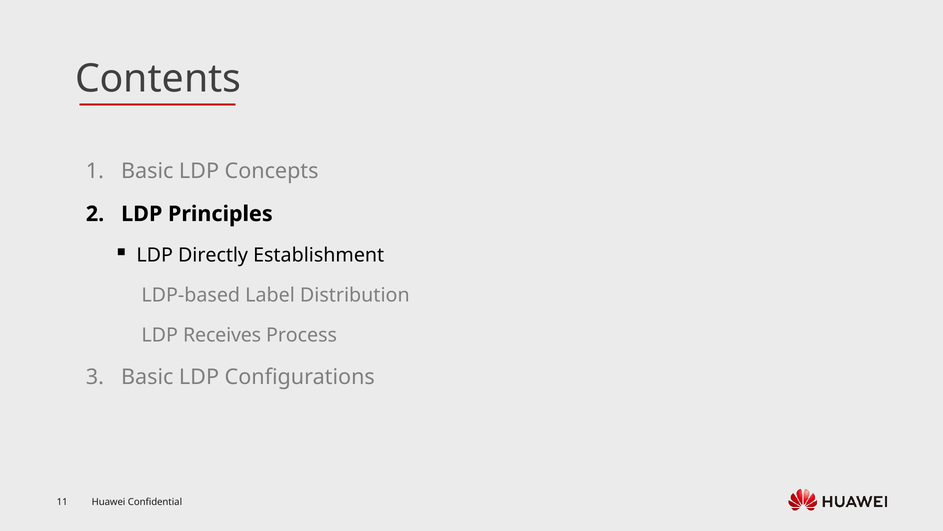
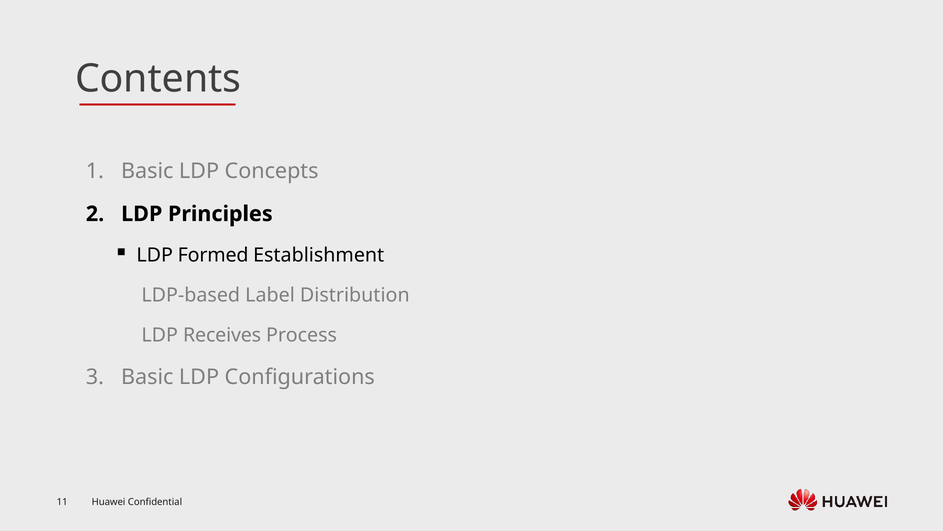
Directly: Directly -> Formed
